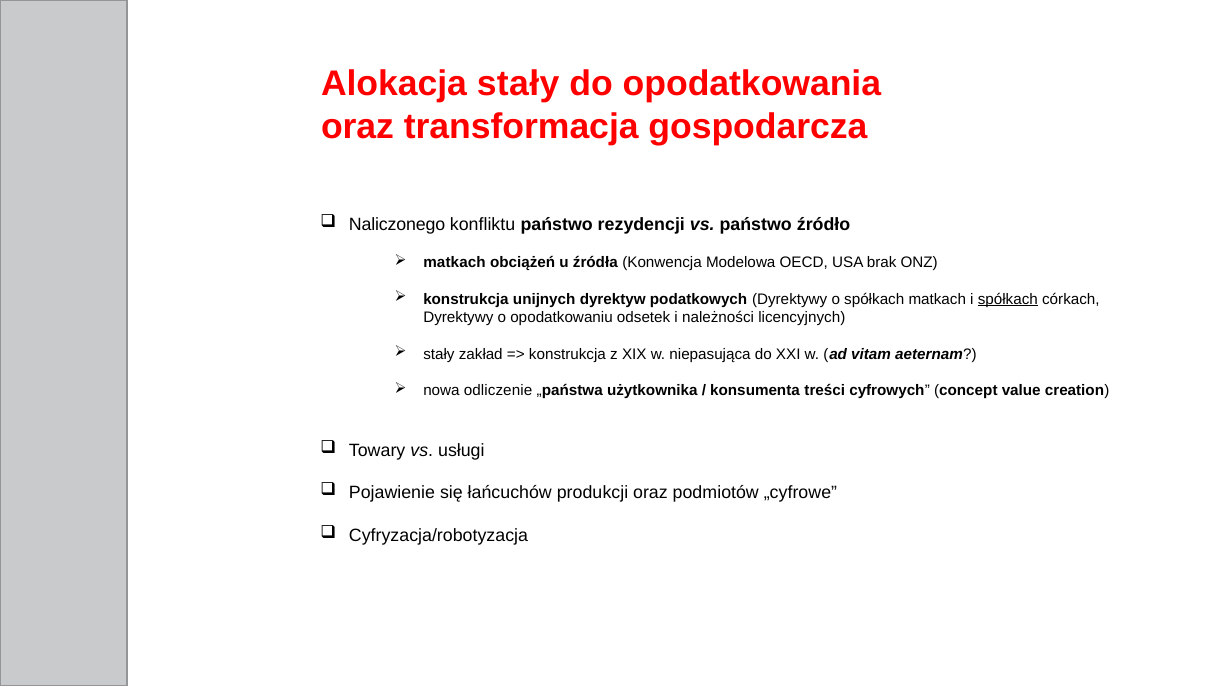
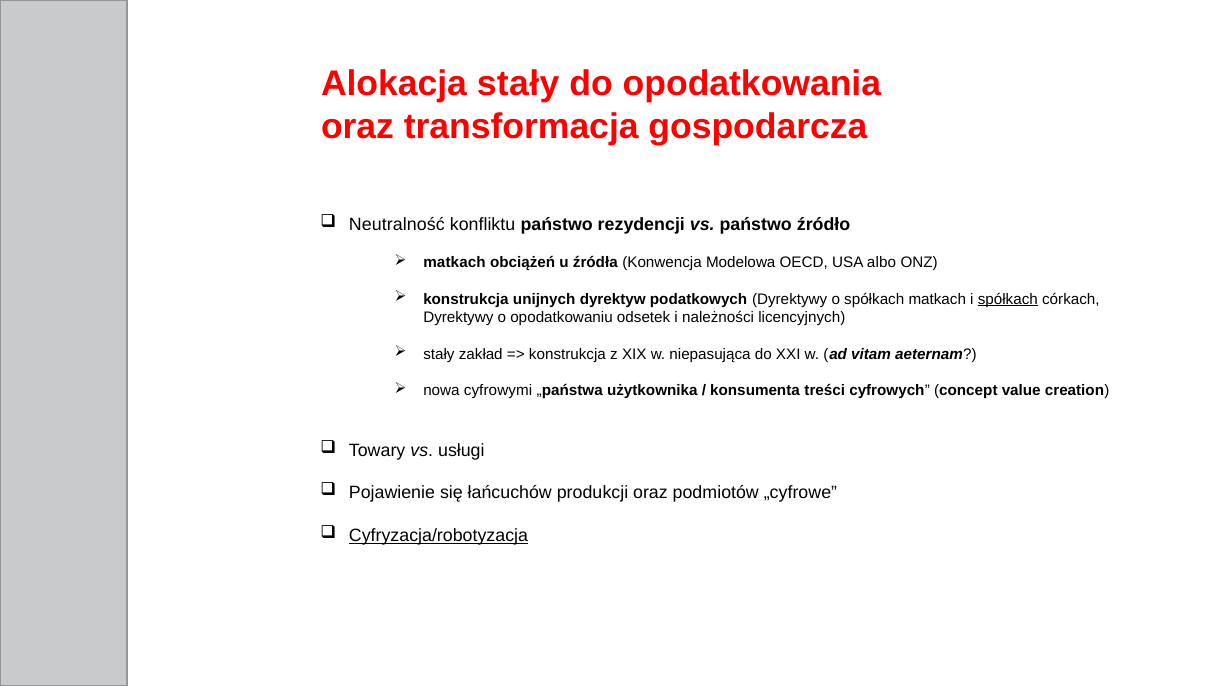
Naliczonego: Naliczonego -> Neutralność
brak: brak -> albo
odliczenie: odliczenie -> cyfrowymi
Cyfryzacja/robotyzacja underline: none -> present
